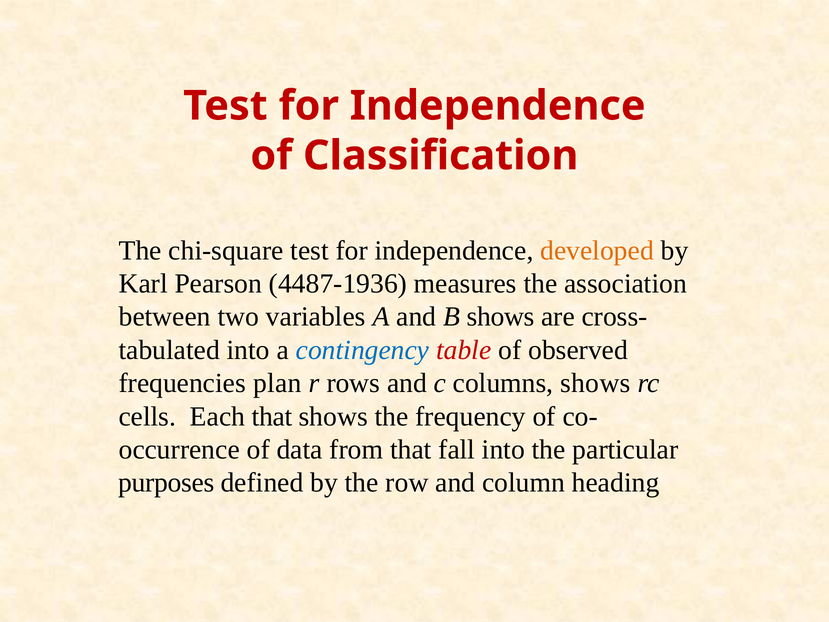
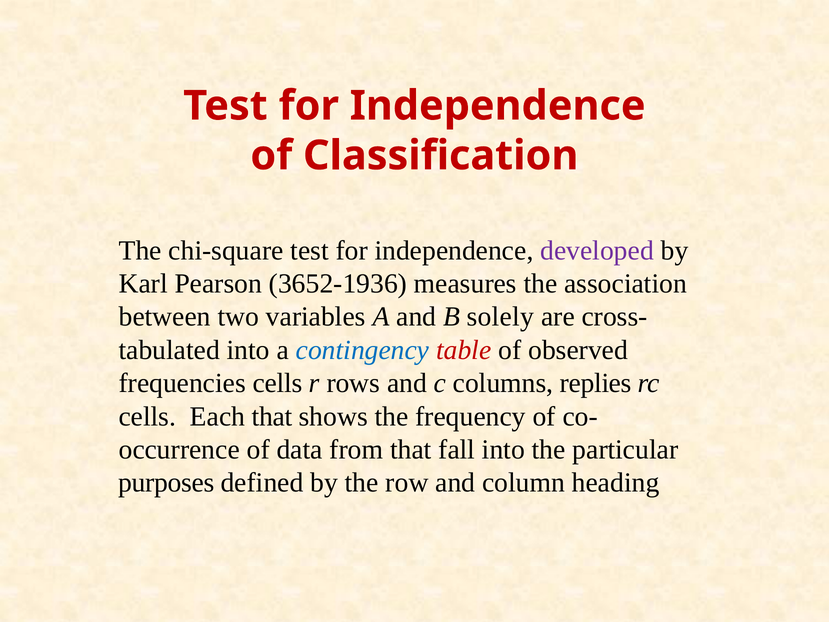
developed colour: orange -> purple
4487-1936: 4487-1936 -> 3652-1936
B shows: shows -> solely
frequencies plan: plan -> cells
columns shows: shows -> replies
